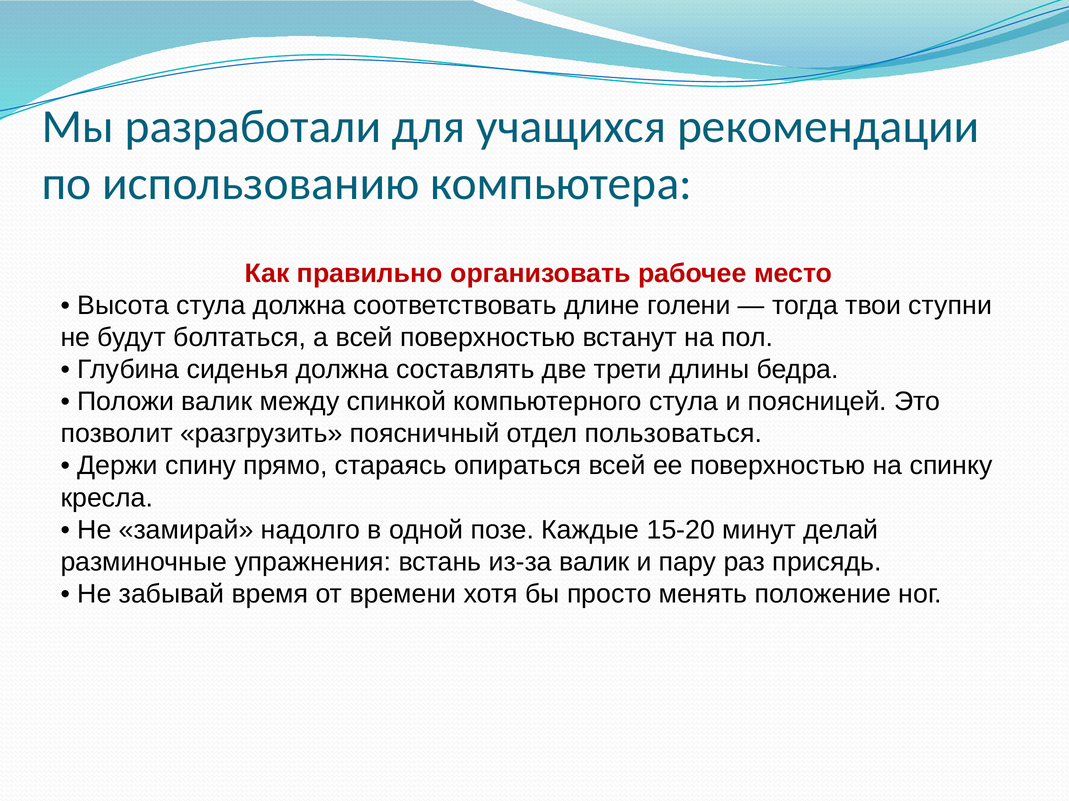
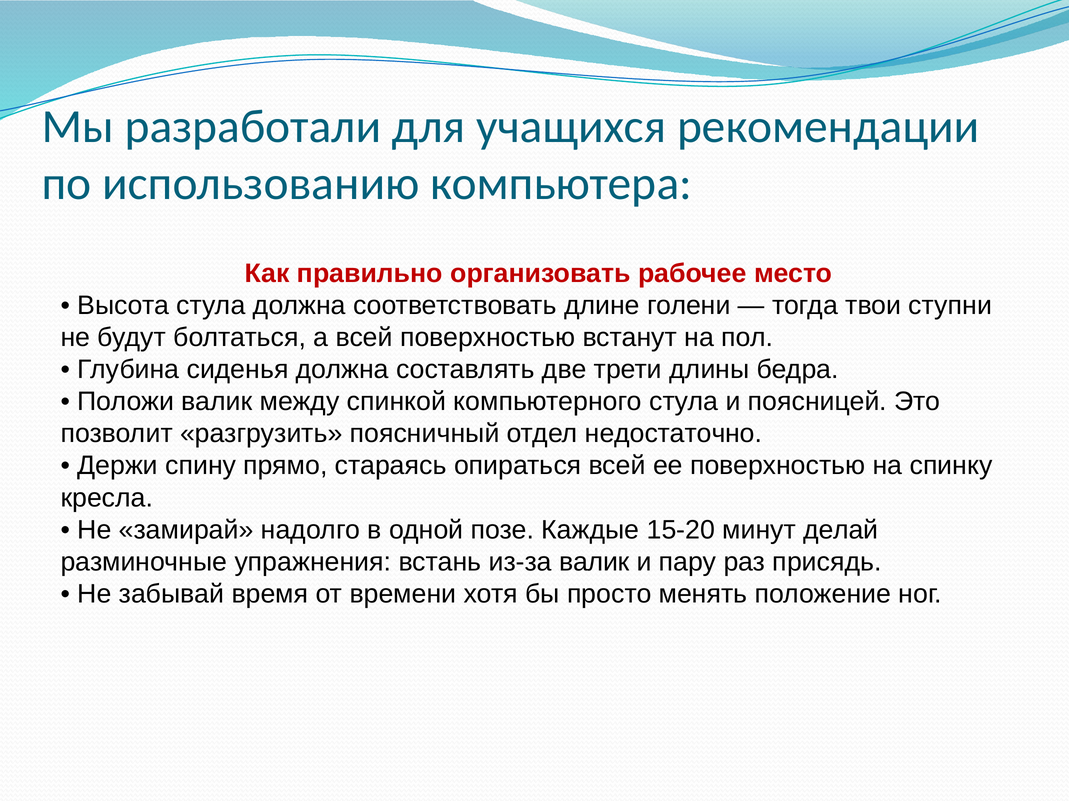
пользоваться: пользоваться -> недостаточно
